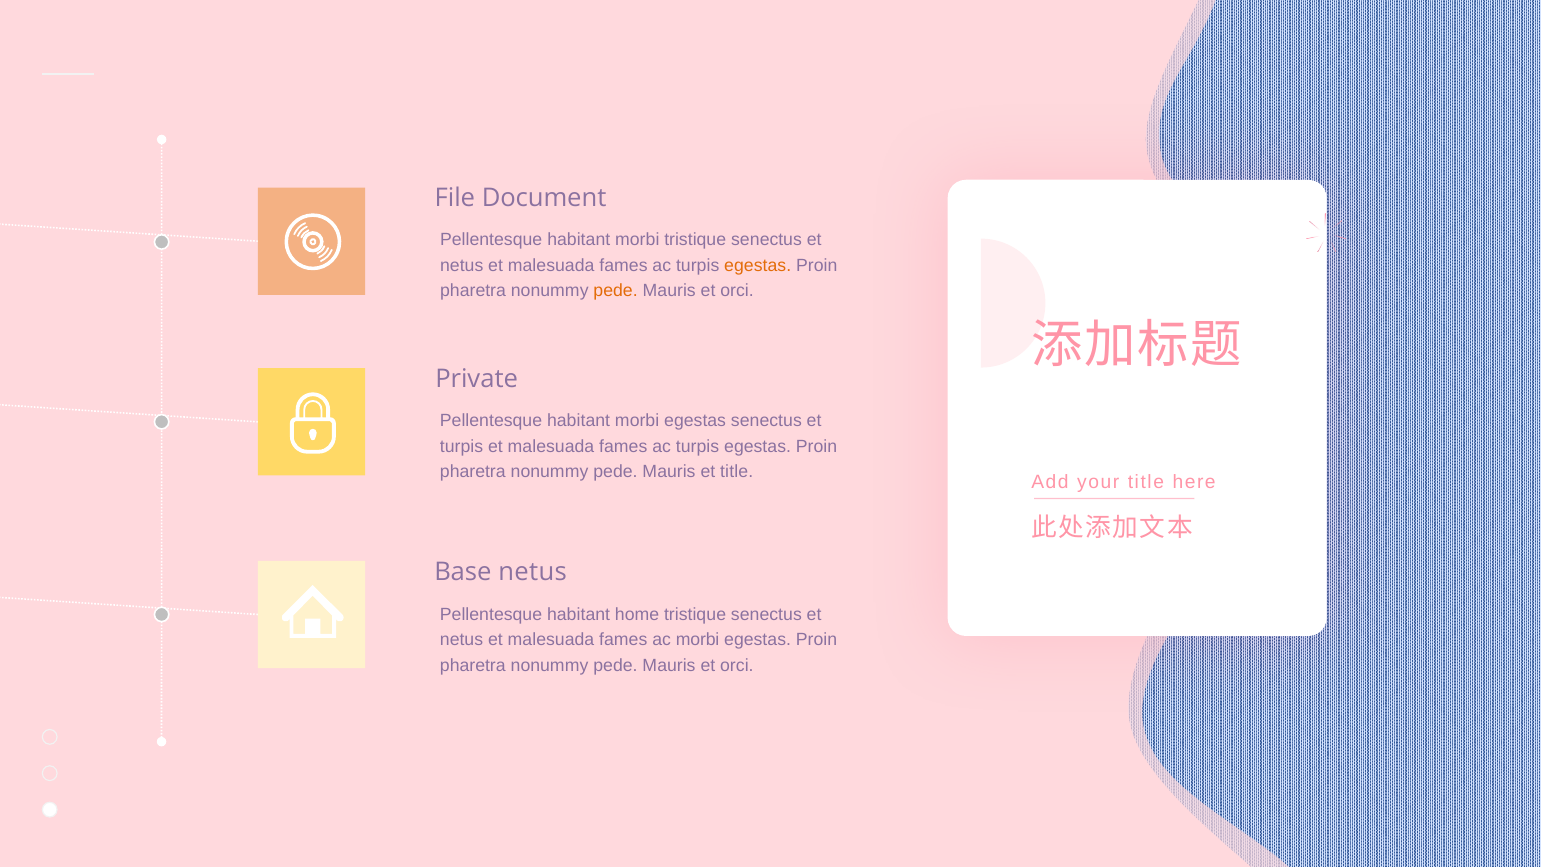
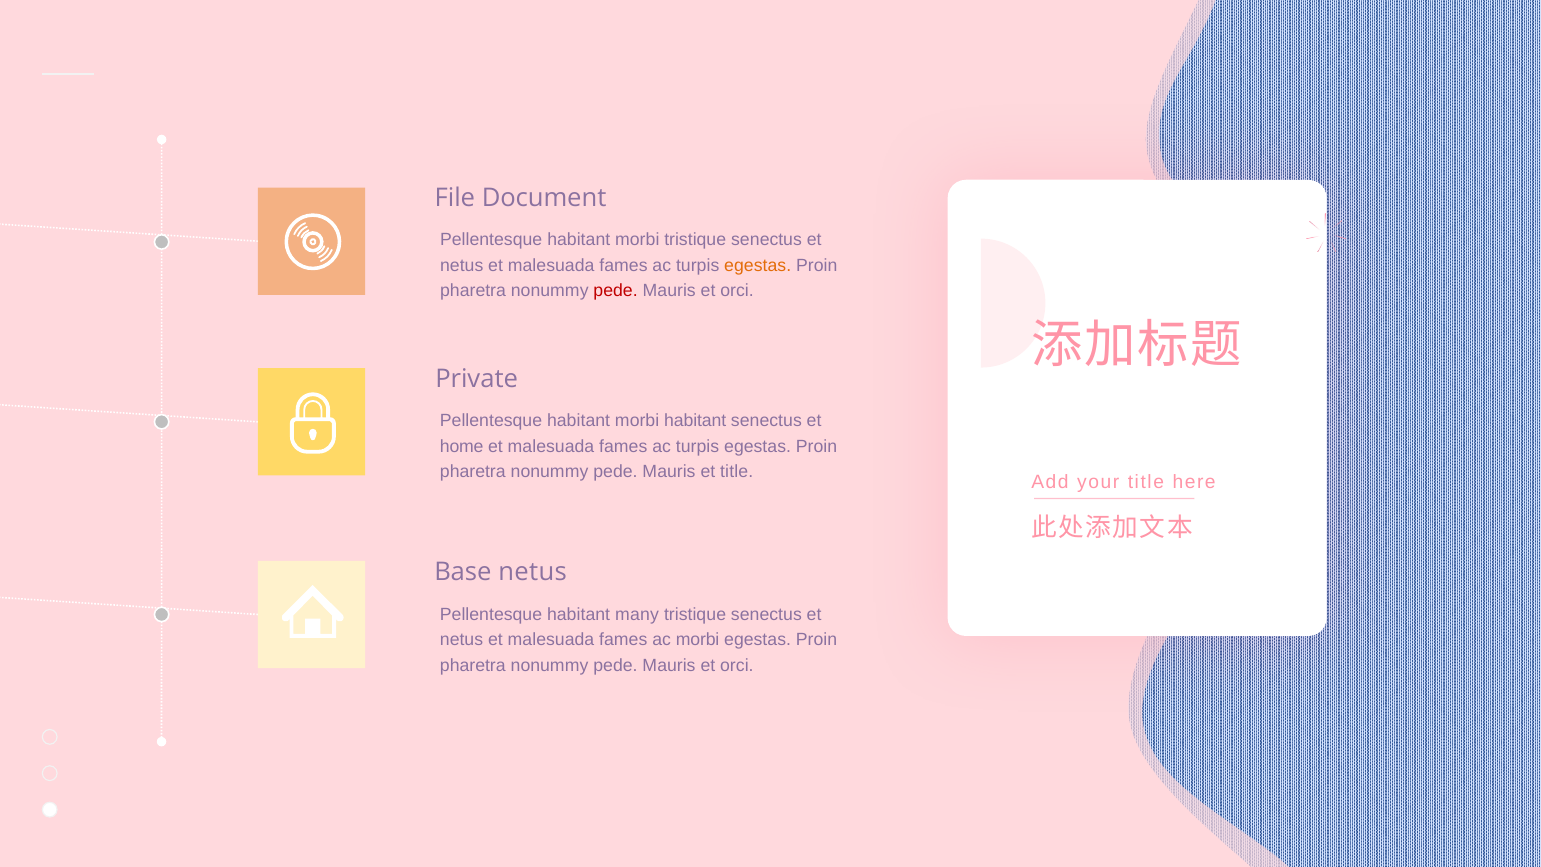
pede at (616, 291) colour: orange -> red
habitant morbi egestas: egestas -> habitant
turpis at (462, 446): turpis -> home
home: home -> many
